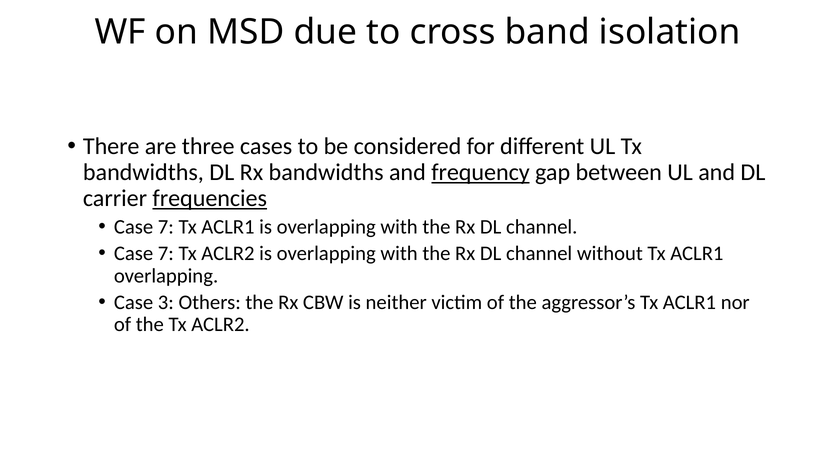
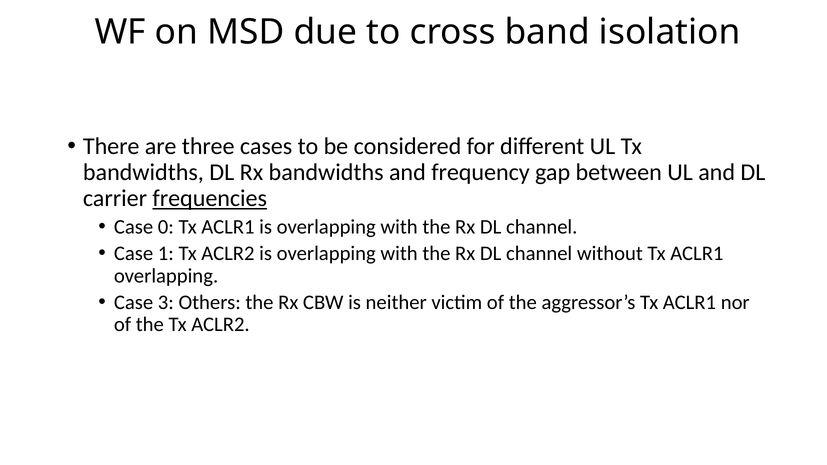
frequency underline: present -> none
7 at (166, 227): 7 -> 0
7 at (166, 253): 7 -> 1
